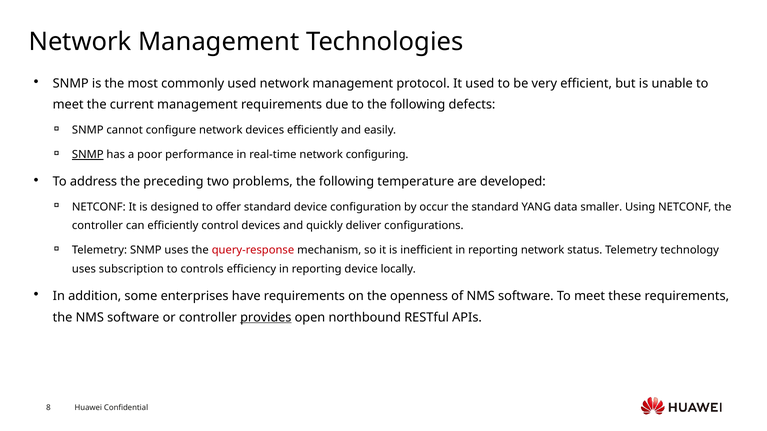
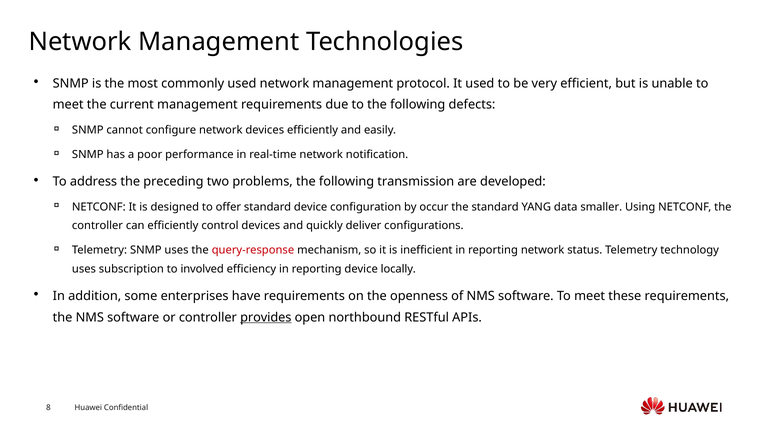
SNMP at (88, 155) underline: present -> none
configuring: configuring -> notification
temperature: temperature -> transmission
controls: controls -> involved
